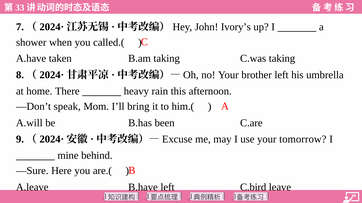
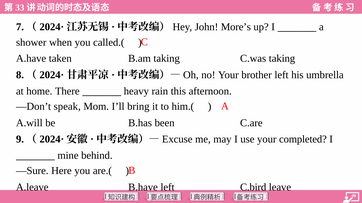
Ivory’s: Ivory’s -> More’s
tomorrow: tomorrow -> completed
